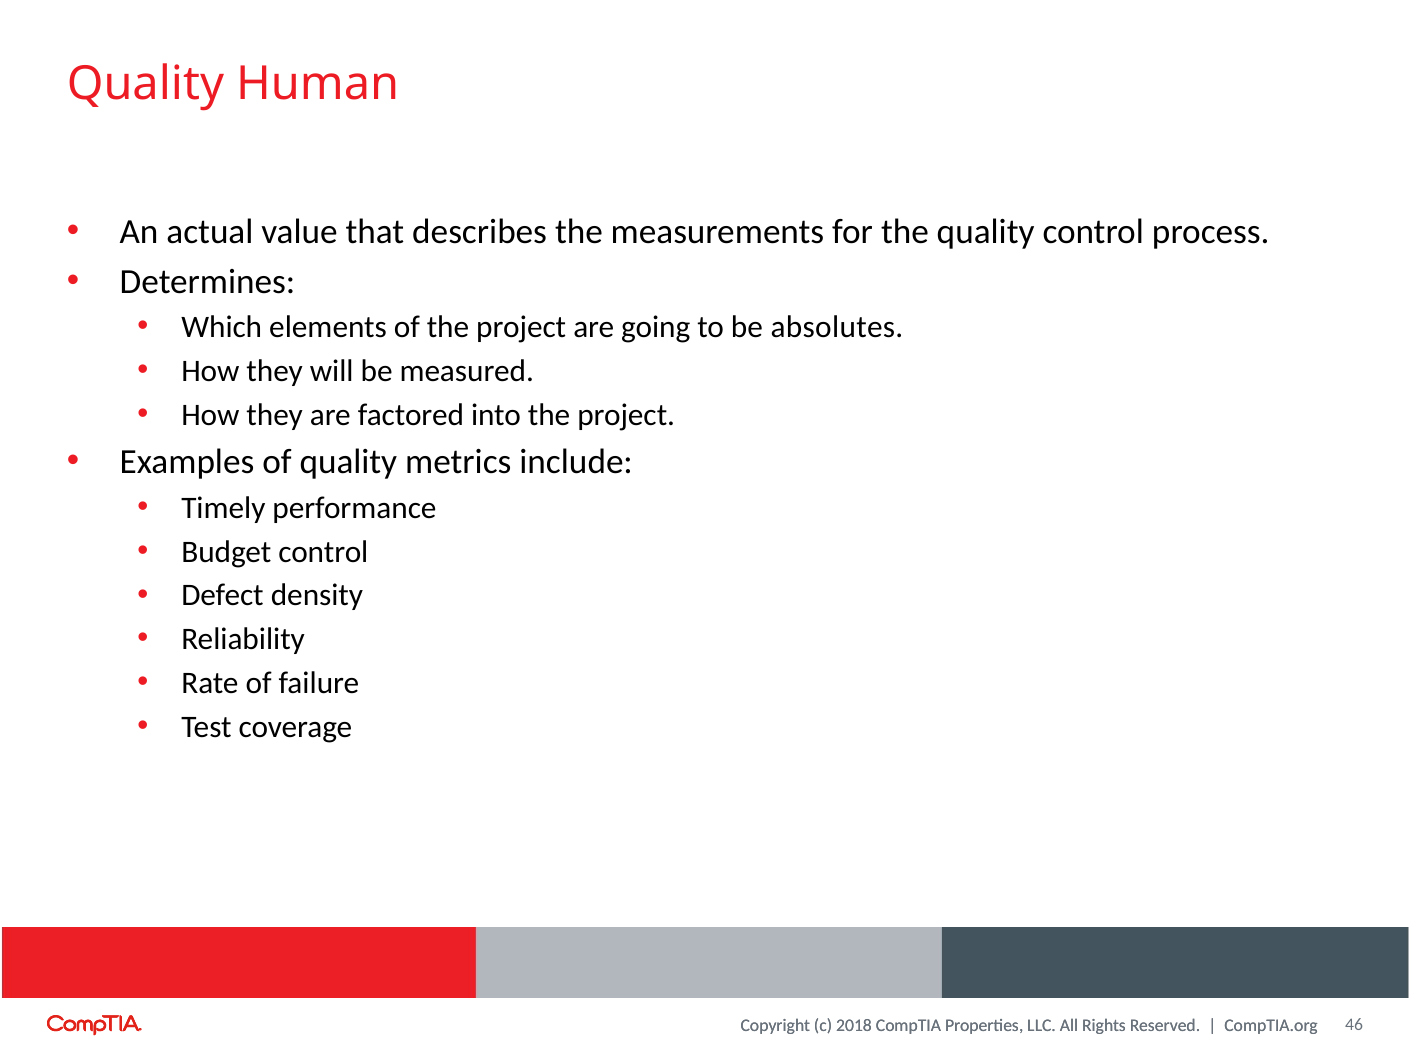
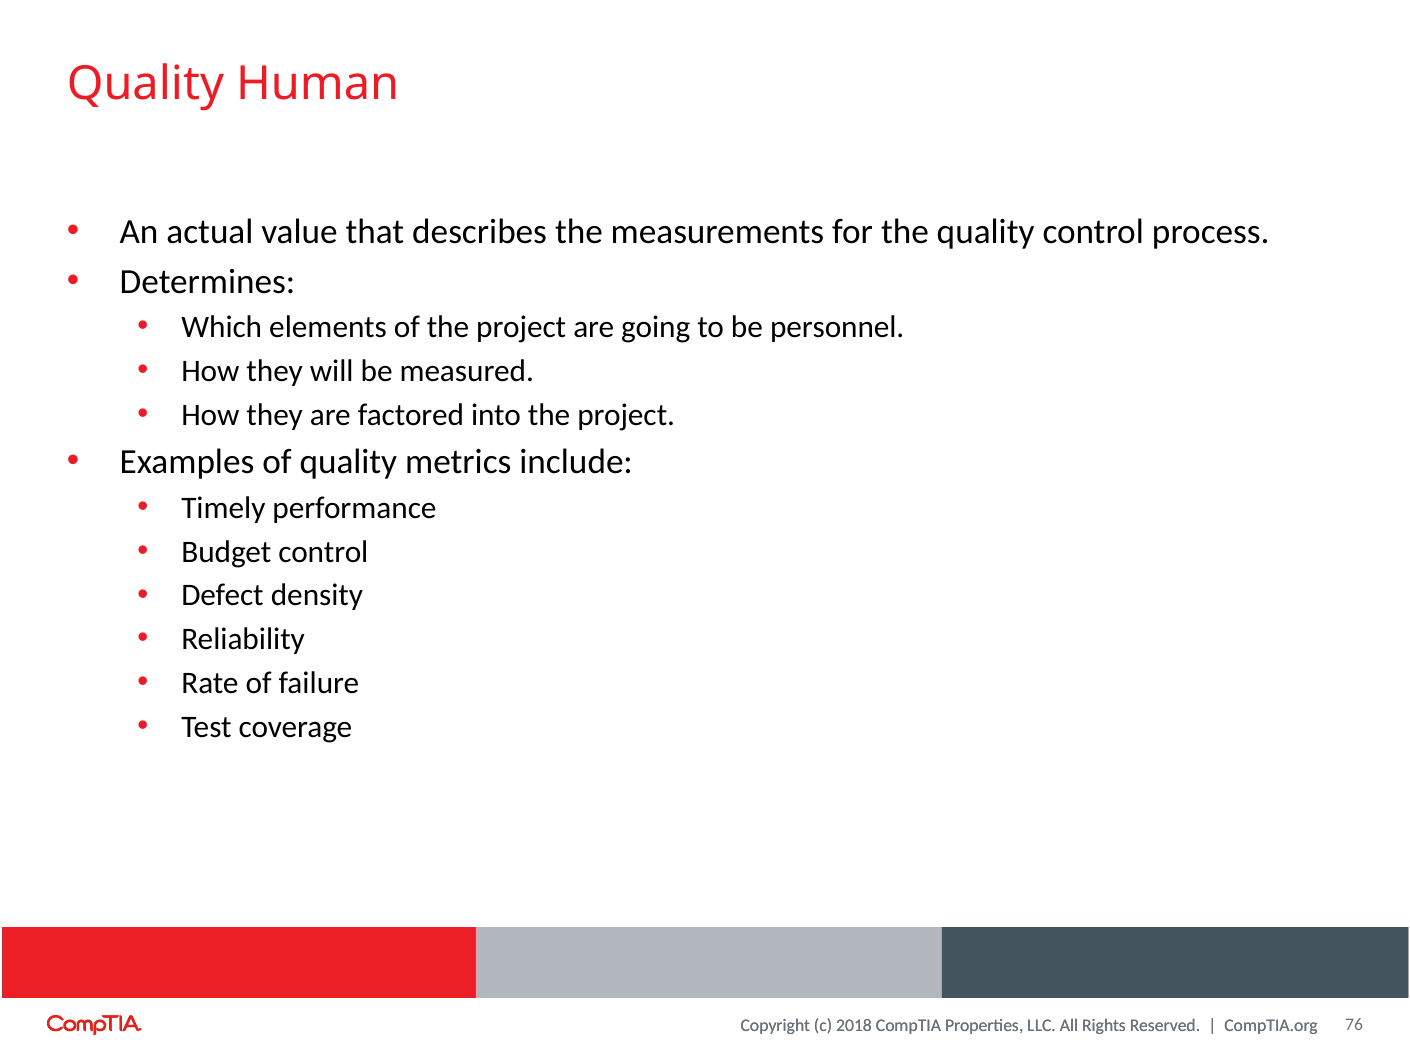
absolutes: absolutes -> personnel
46: 46 -> 76
